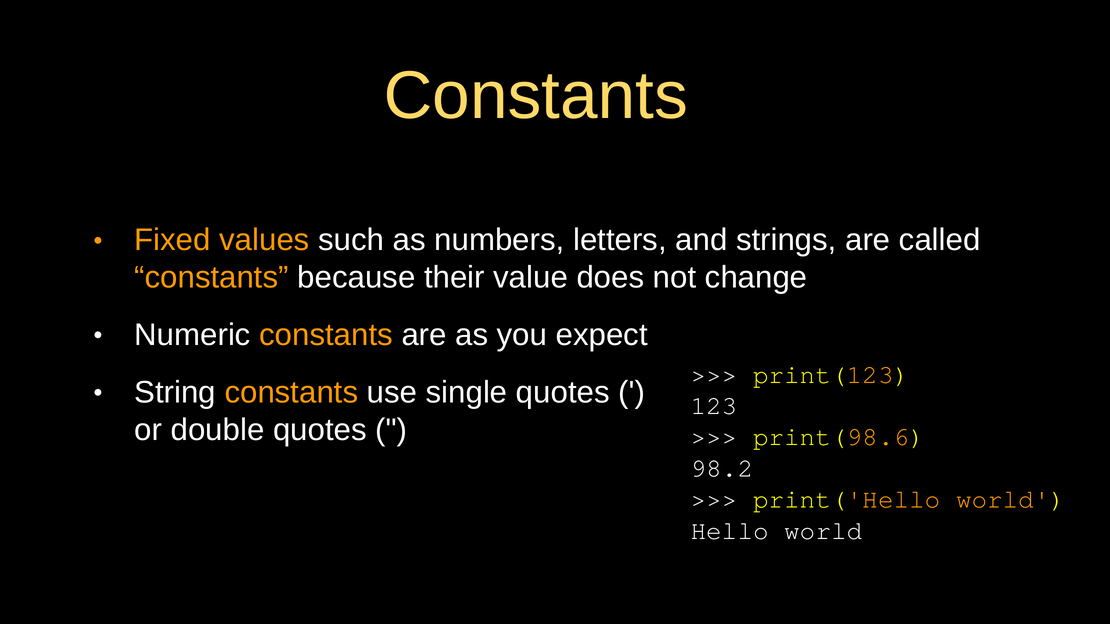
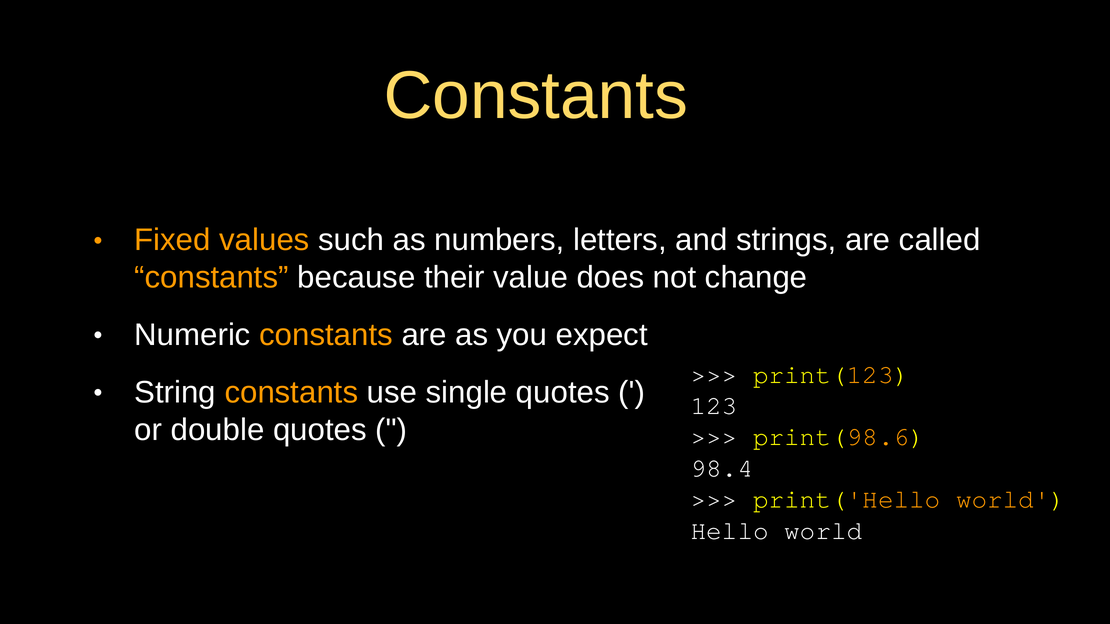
98.2: 98.2 -> 98.4
